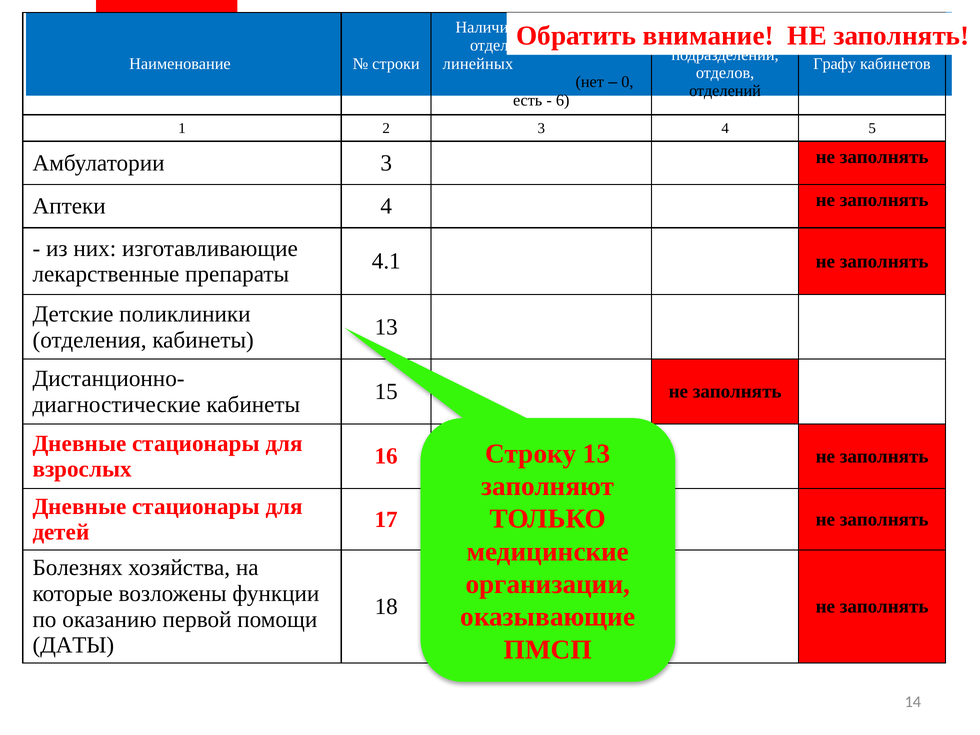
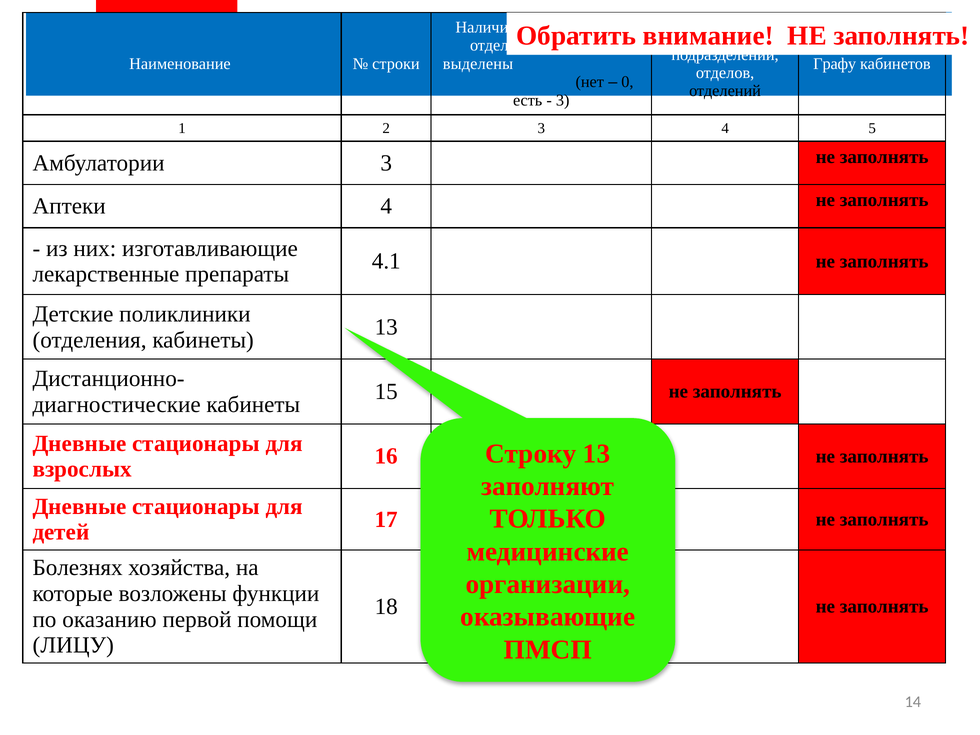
линейных: линейных -> выделены
6 at (563, 100): 6 -> 3
ДАТЫ: ДАТЫ -> ЛИЦУ
